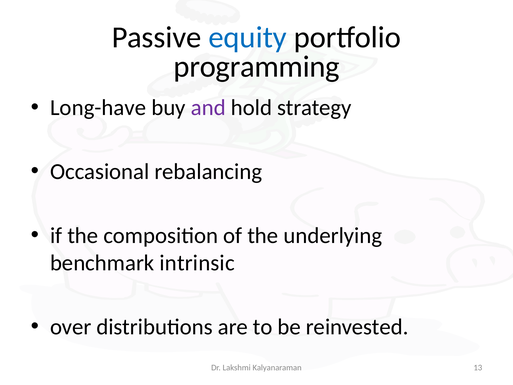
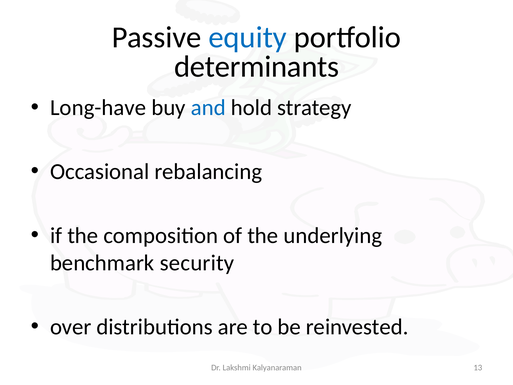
programming: programming -> determinants
and colour: purple -> blue
intrinsic: intrinsic -> security
